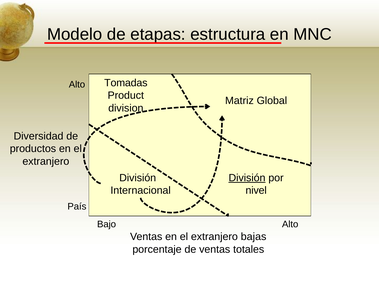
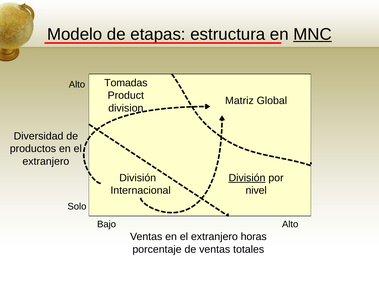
MNC underline: none -> present
País: País -> Solo
bajas: bajas -> horas
